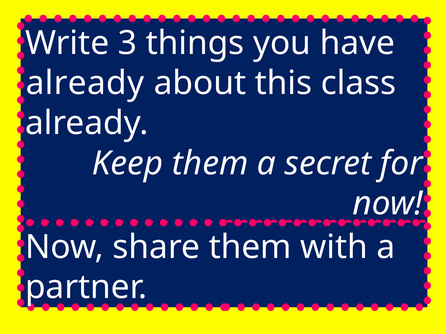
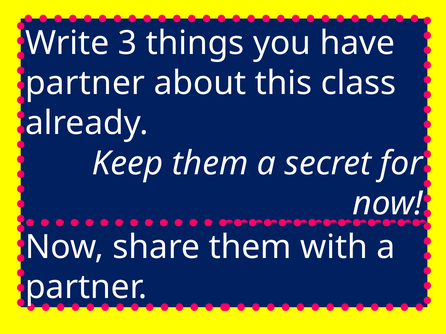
already at (85, 83): already -> partner
